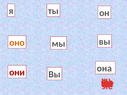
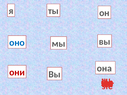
оно colour: orange -> blue
